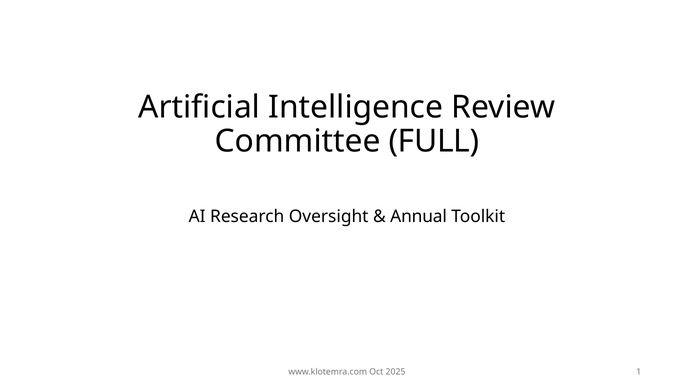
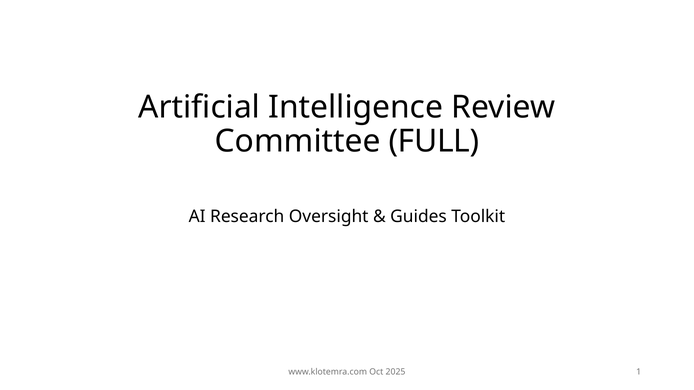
Annual: Annual -> Guides
